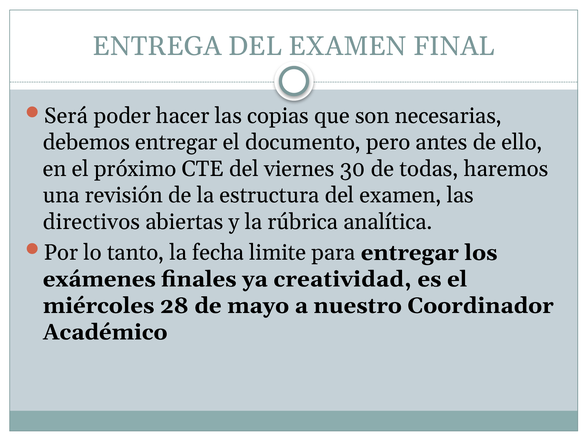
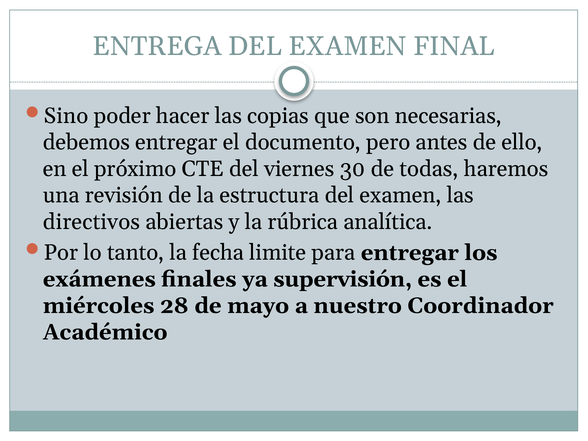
Será: Será -> Sino
creatividad: creatividad -> supervisión
